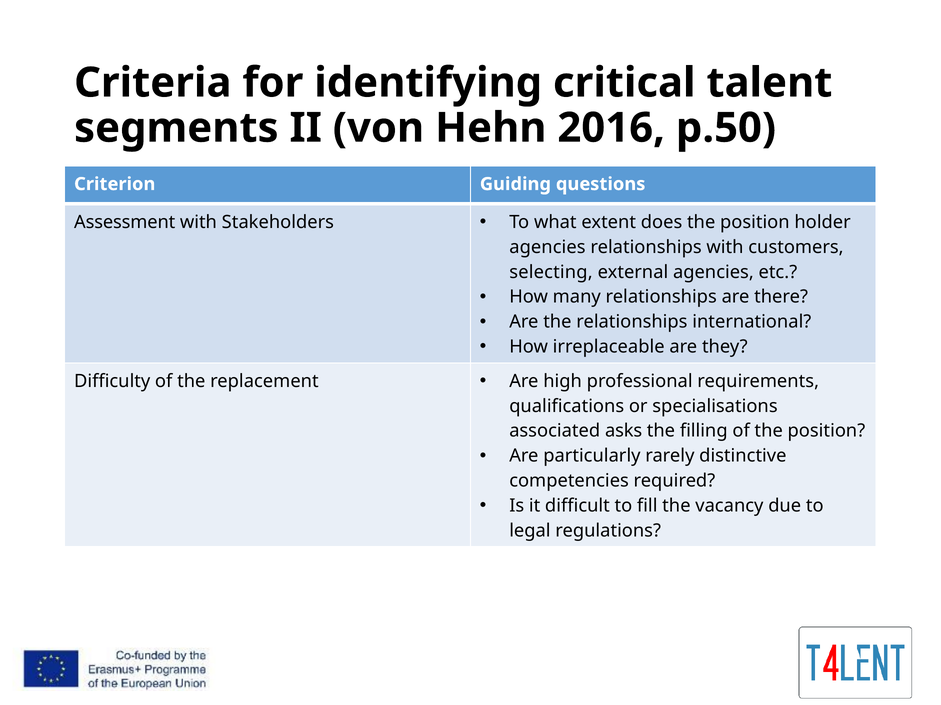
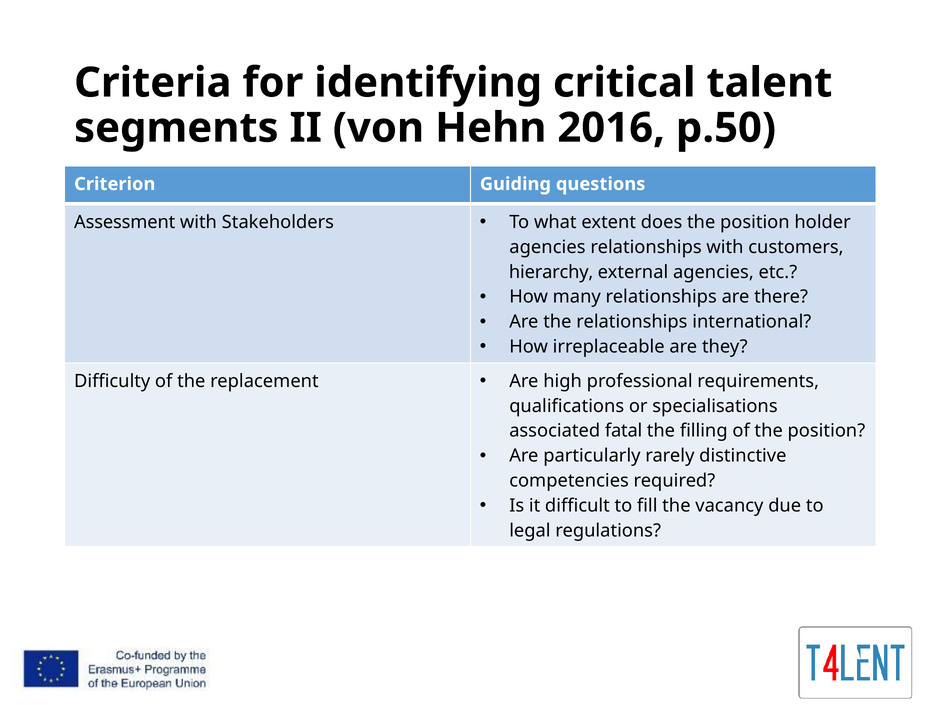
selecting: selecting -> hierarchy
asks: asks -> fatal
